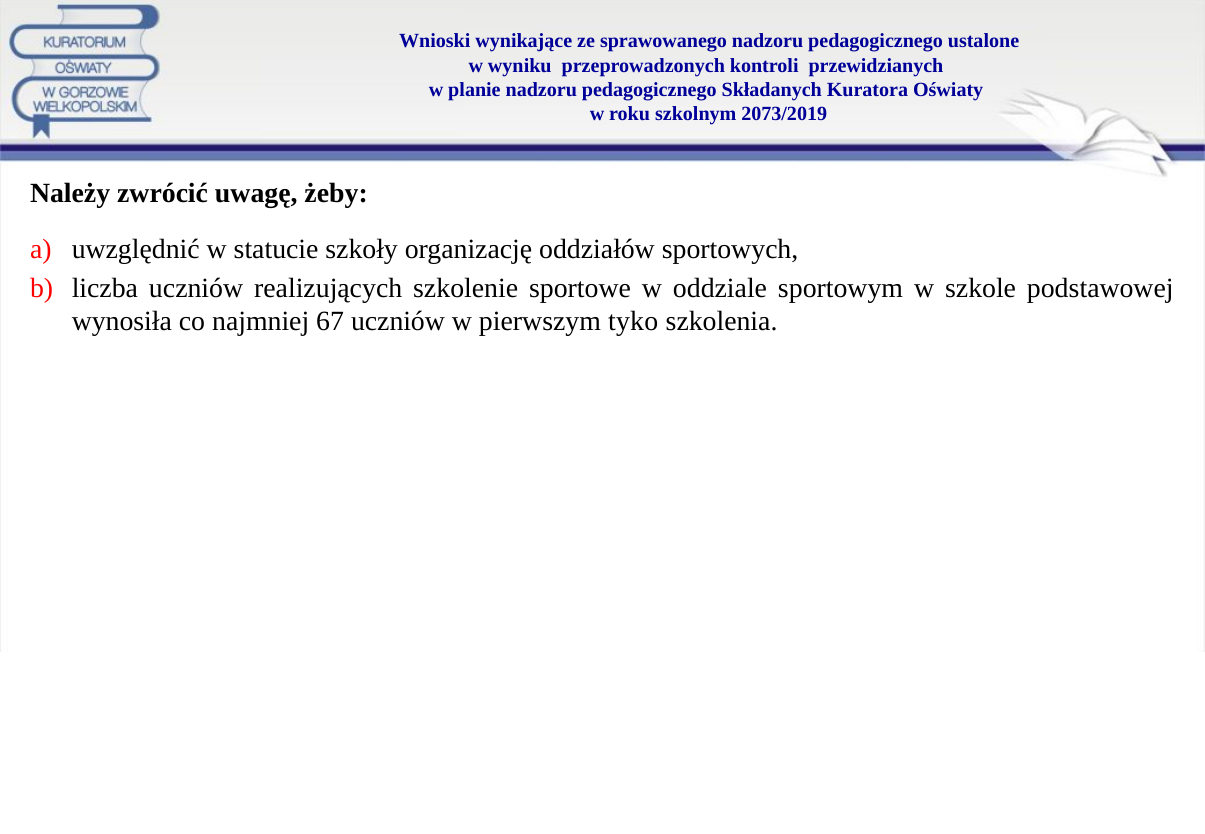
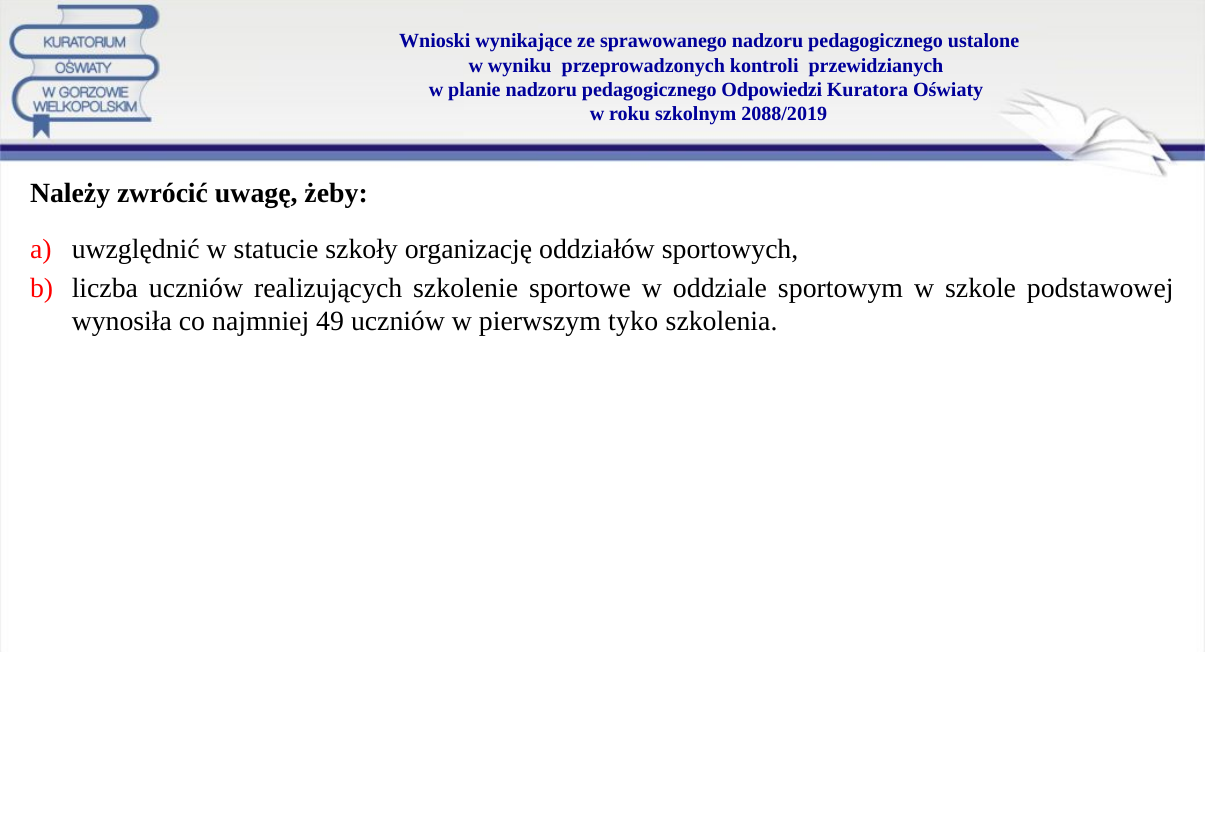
Składanych: Składanych -> Odpowiedzi
2073/2019: 2073/2019 -> 2088/2019
67: 67 -> 49
